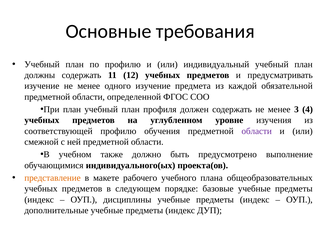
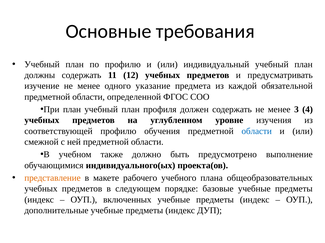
одного изучение: изучение -> указание
области at (257, 131) colour: purple -> blue
дисциплины: дисциплины -> включенных
